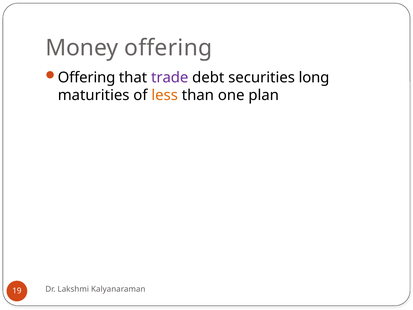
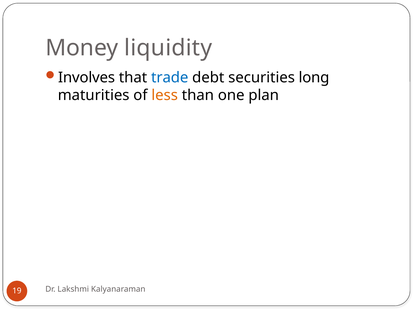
Money offering: offering -> liquidity
Offering at (87, 77): Offering -> Involves
trade colour: purple -> blue
